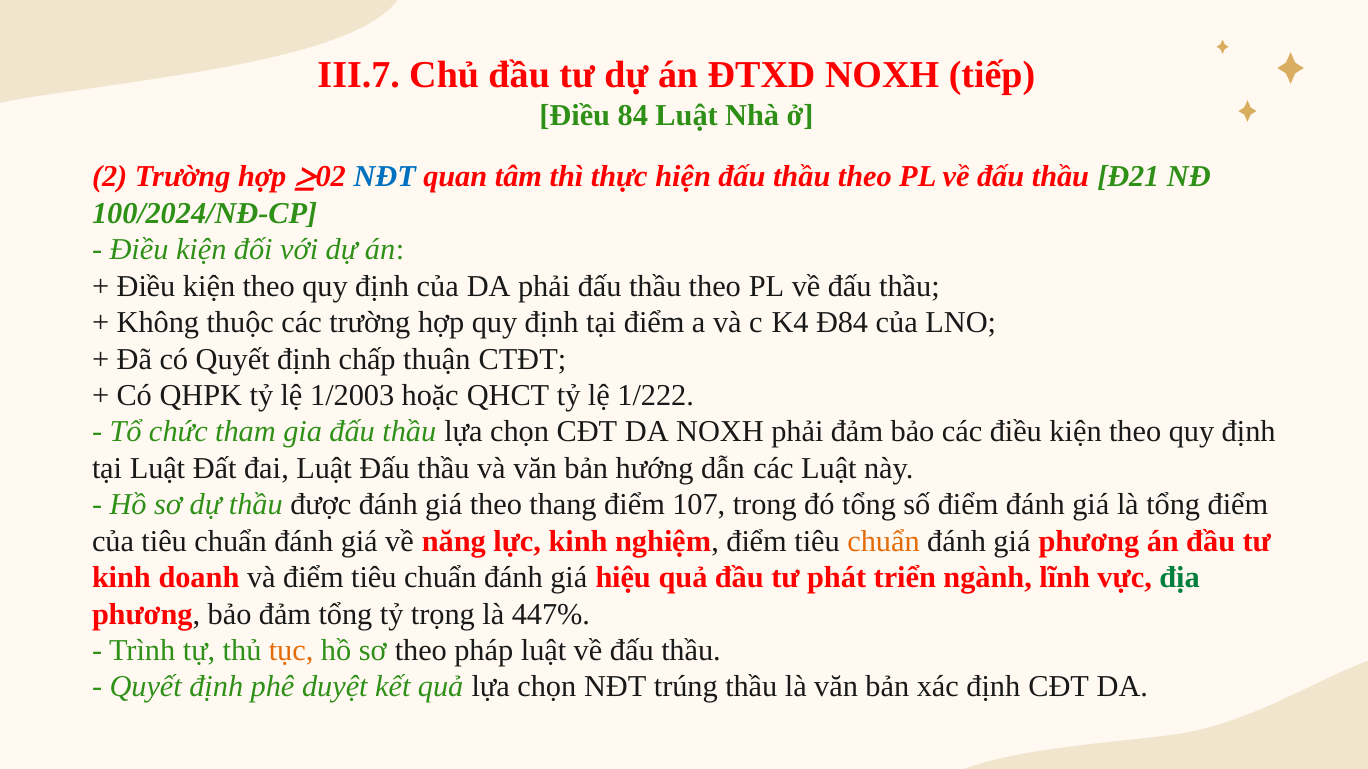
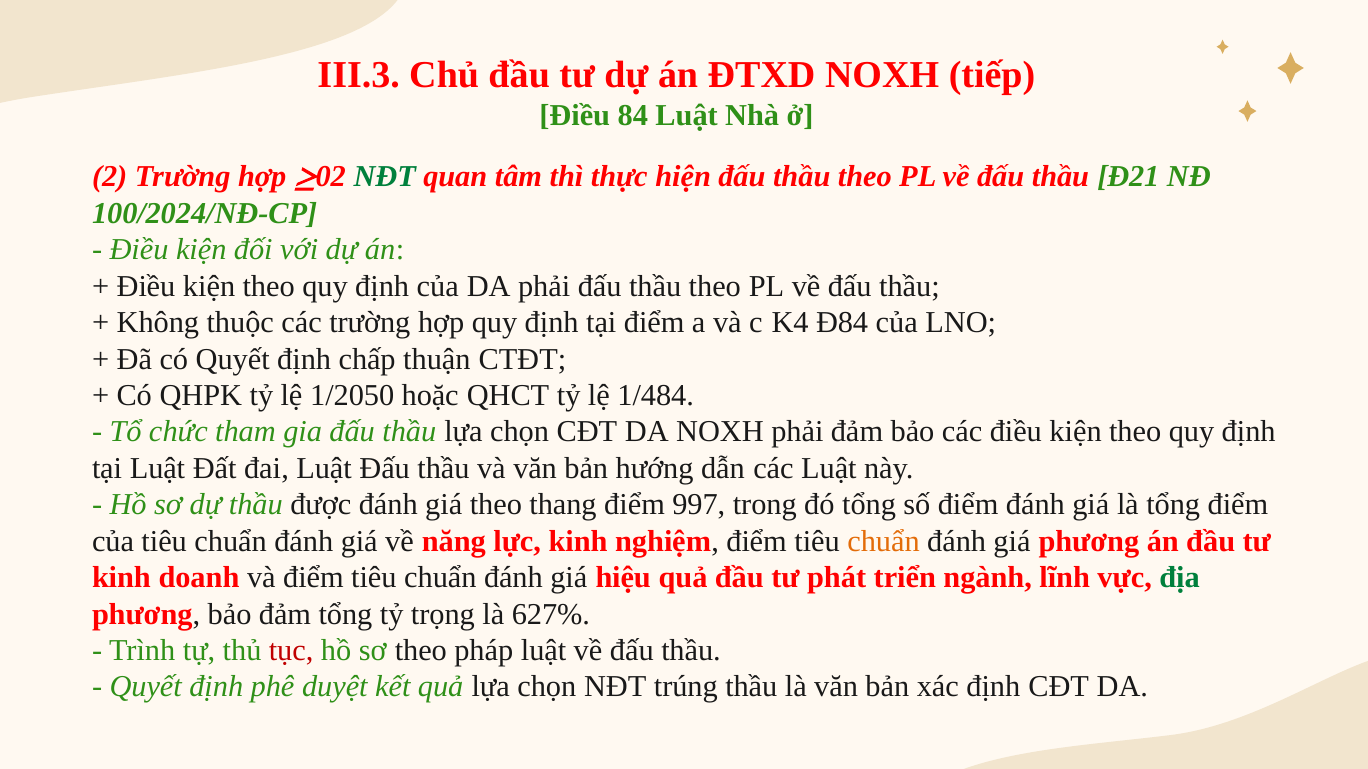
III.7: III.7 -> III.3
NĐT at (385, 177) colour: blue -> green
1/2003: 1/2003 -> 1/2050
1/222: 1/222 -> 1/484
107: 107 -> 997
447%: 447% -> 627%
tục colour: orange -> red
